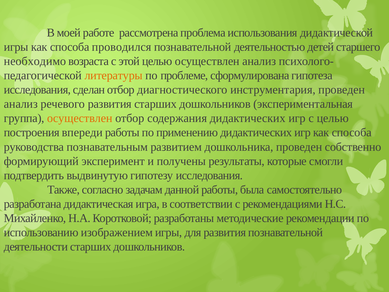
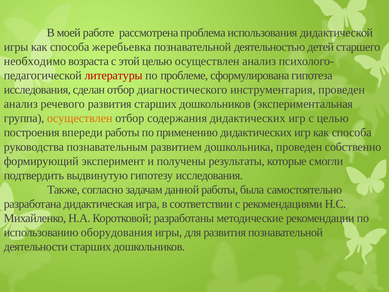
проводился: проводился -> жеребьевка
литературы colour: orange -> red
изображением: изображением -> оборудования
